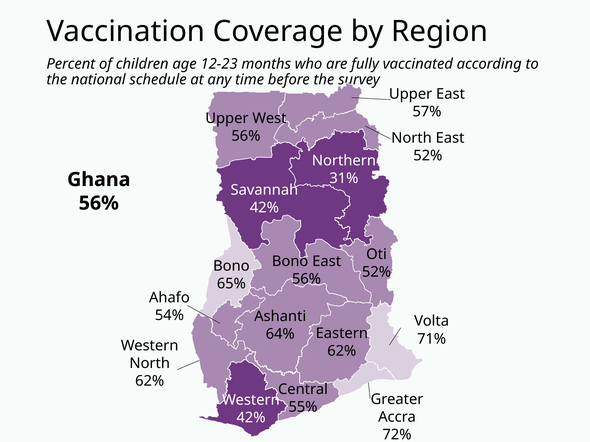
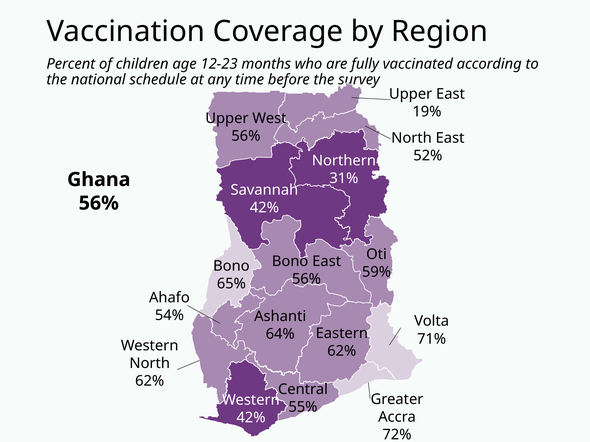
57%: 57% -> 19%
52% at (377, 272): 52% -> 59%
